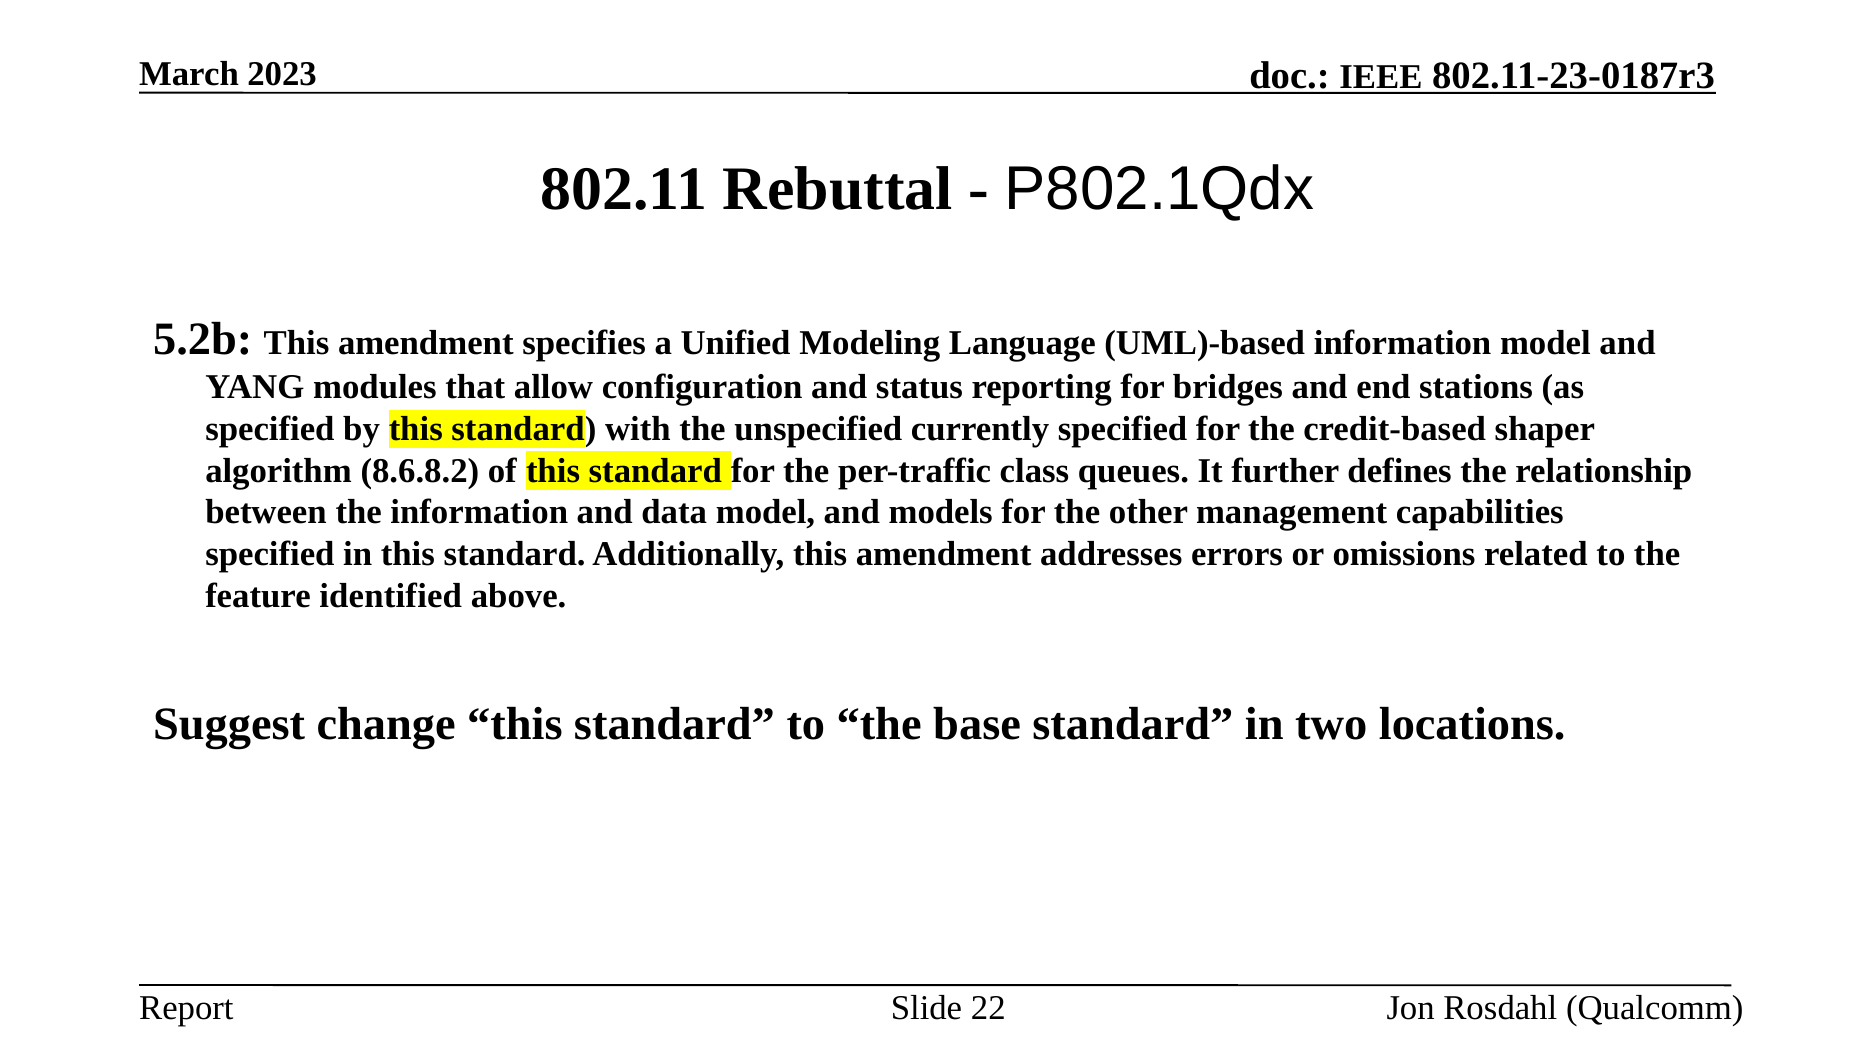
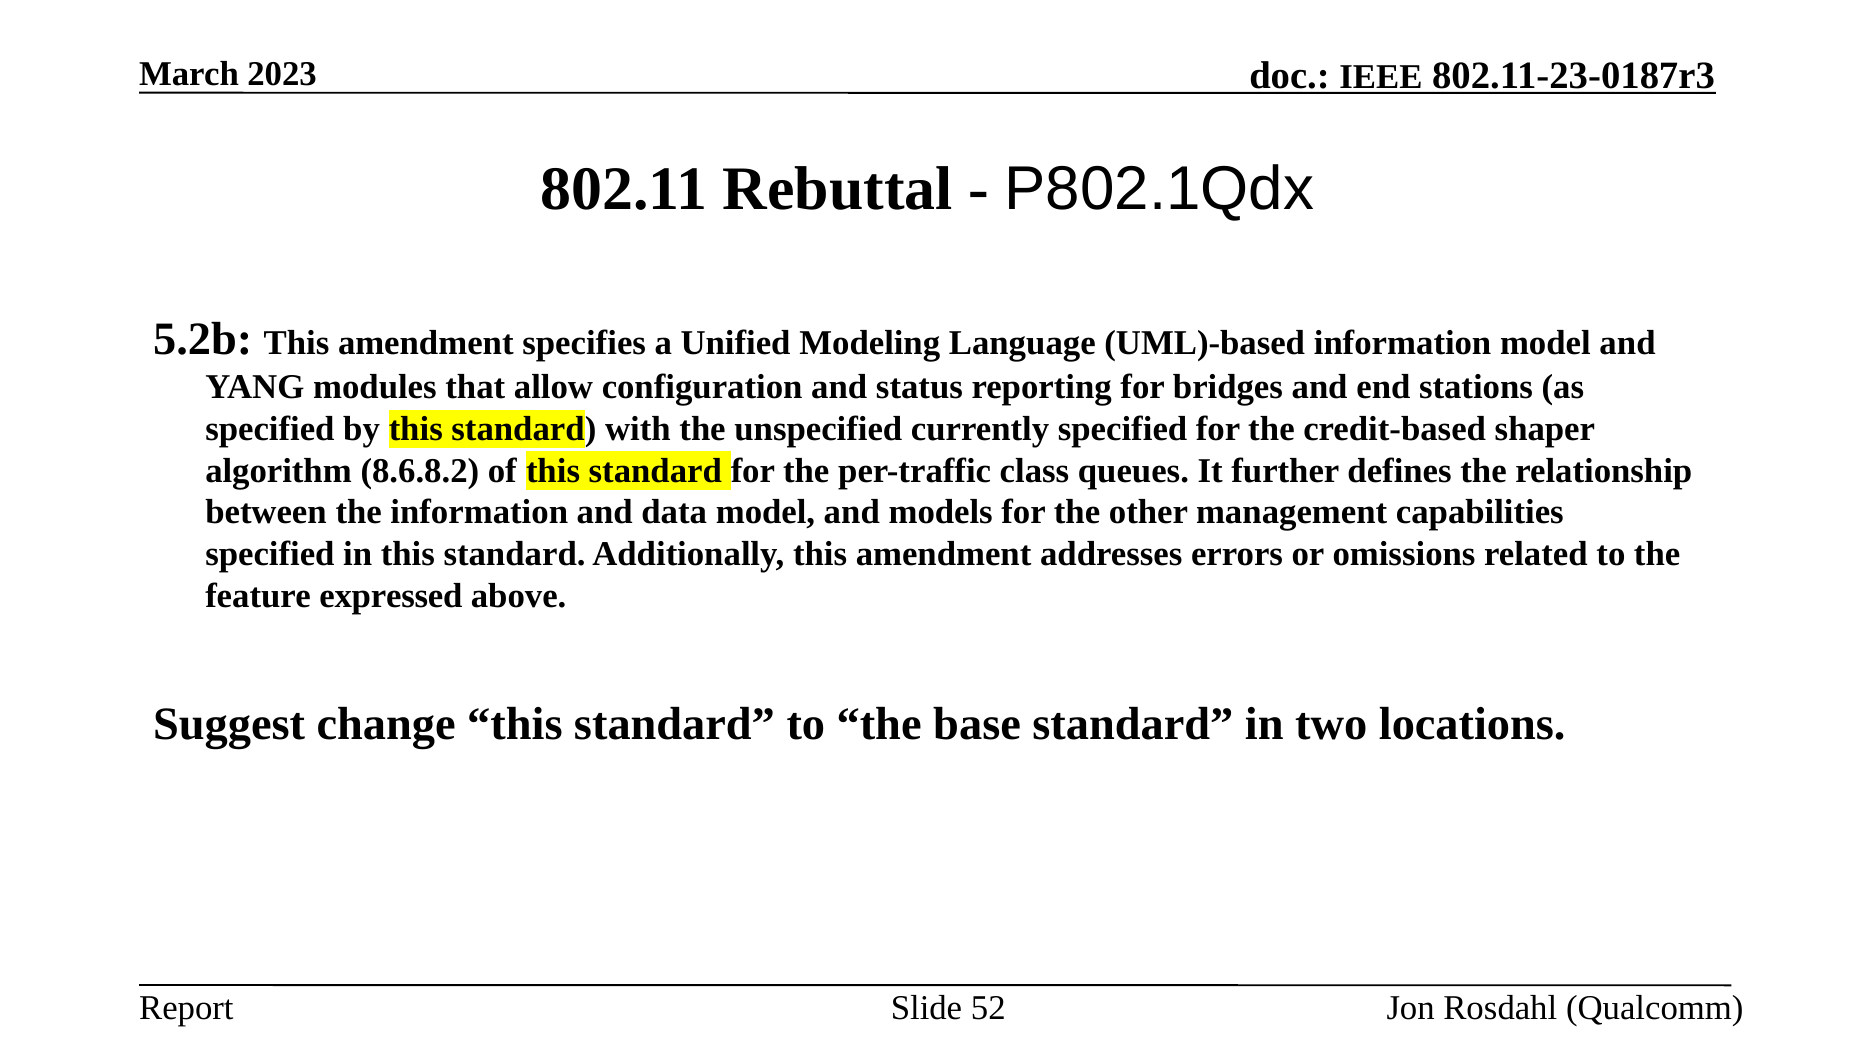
identified: identified -> expressed
22: 22 -> 52
